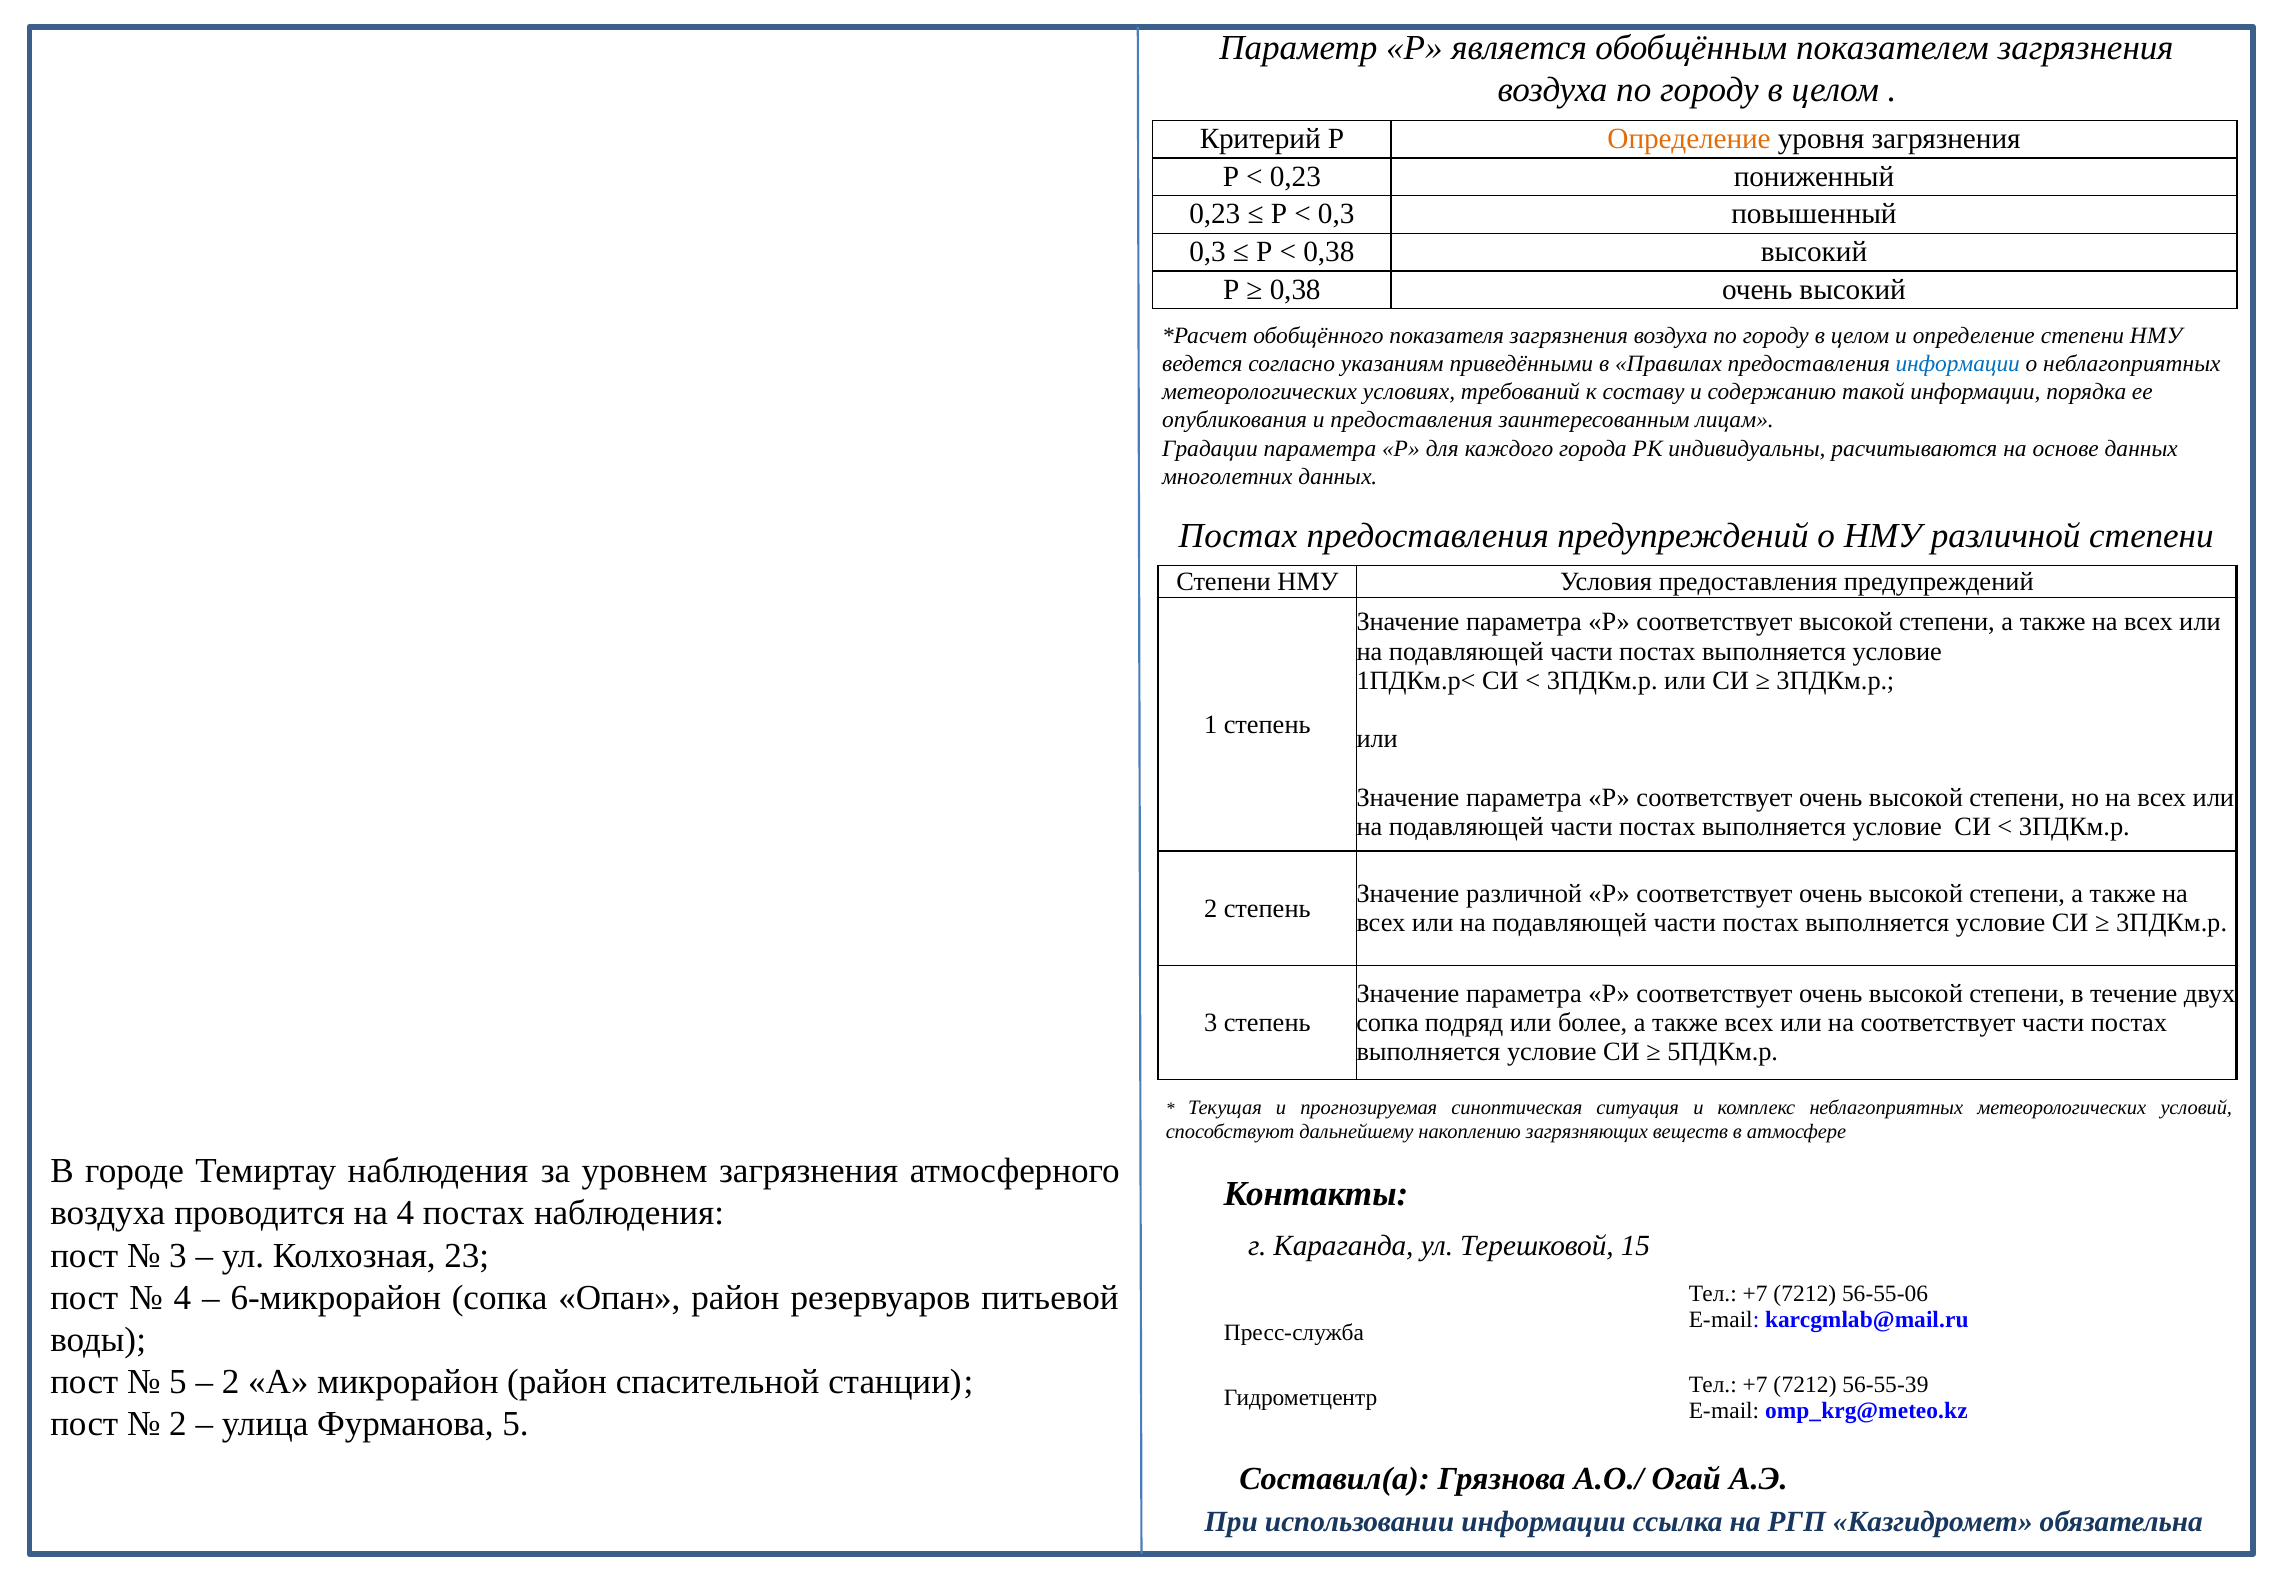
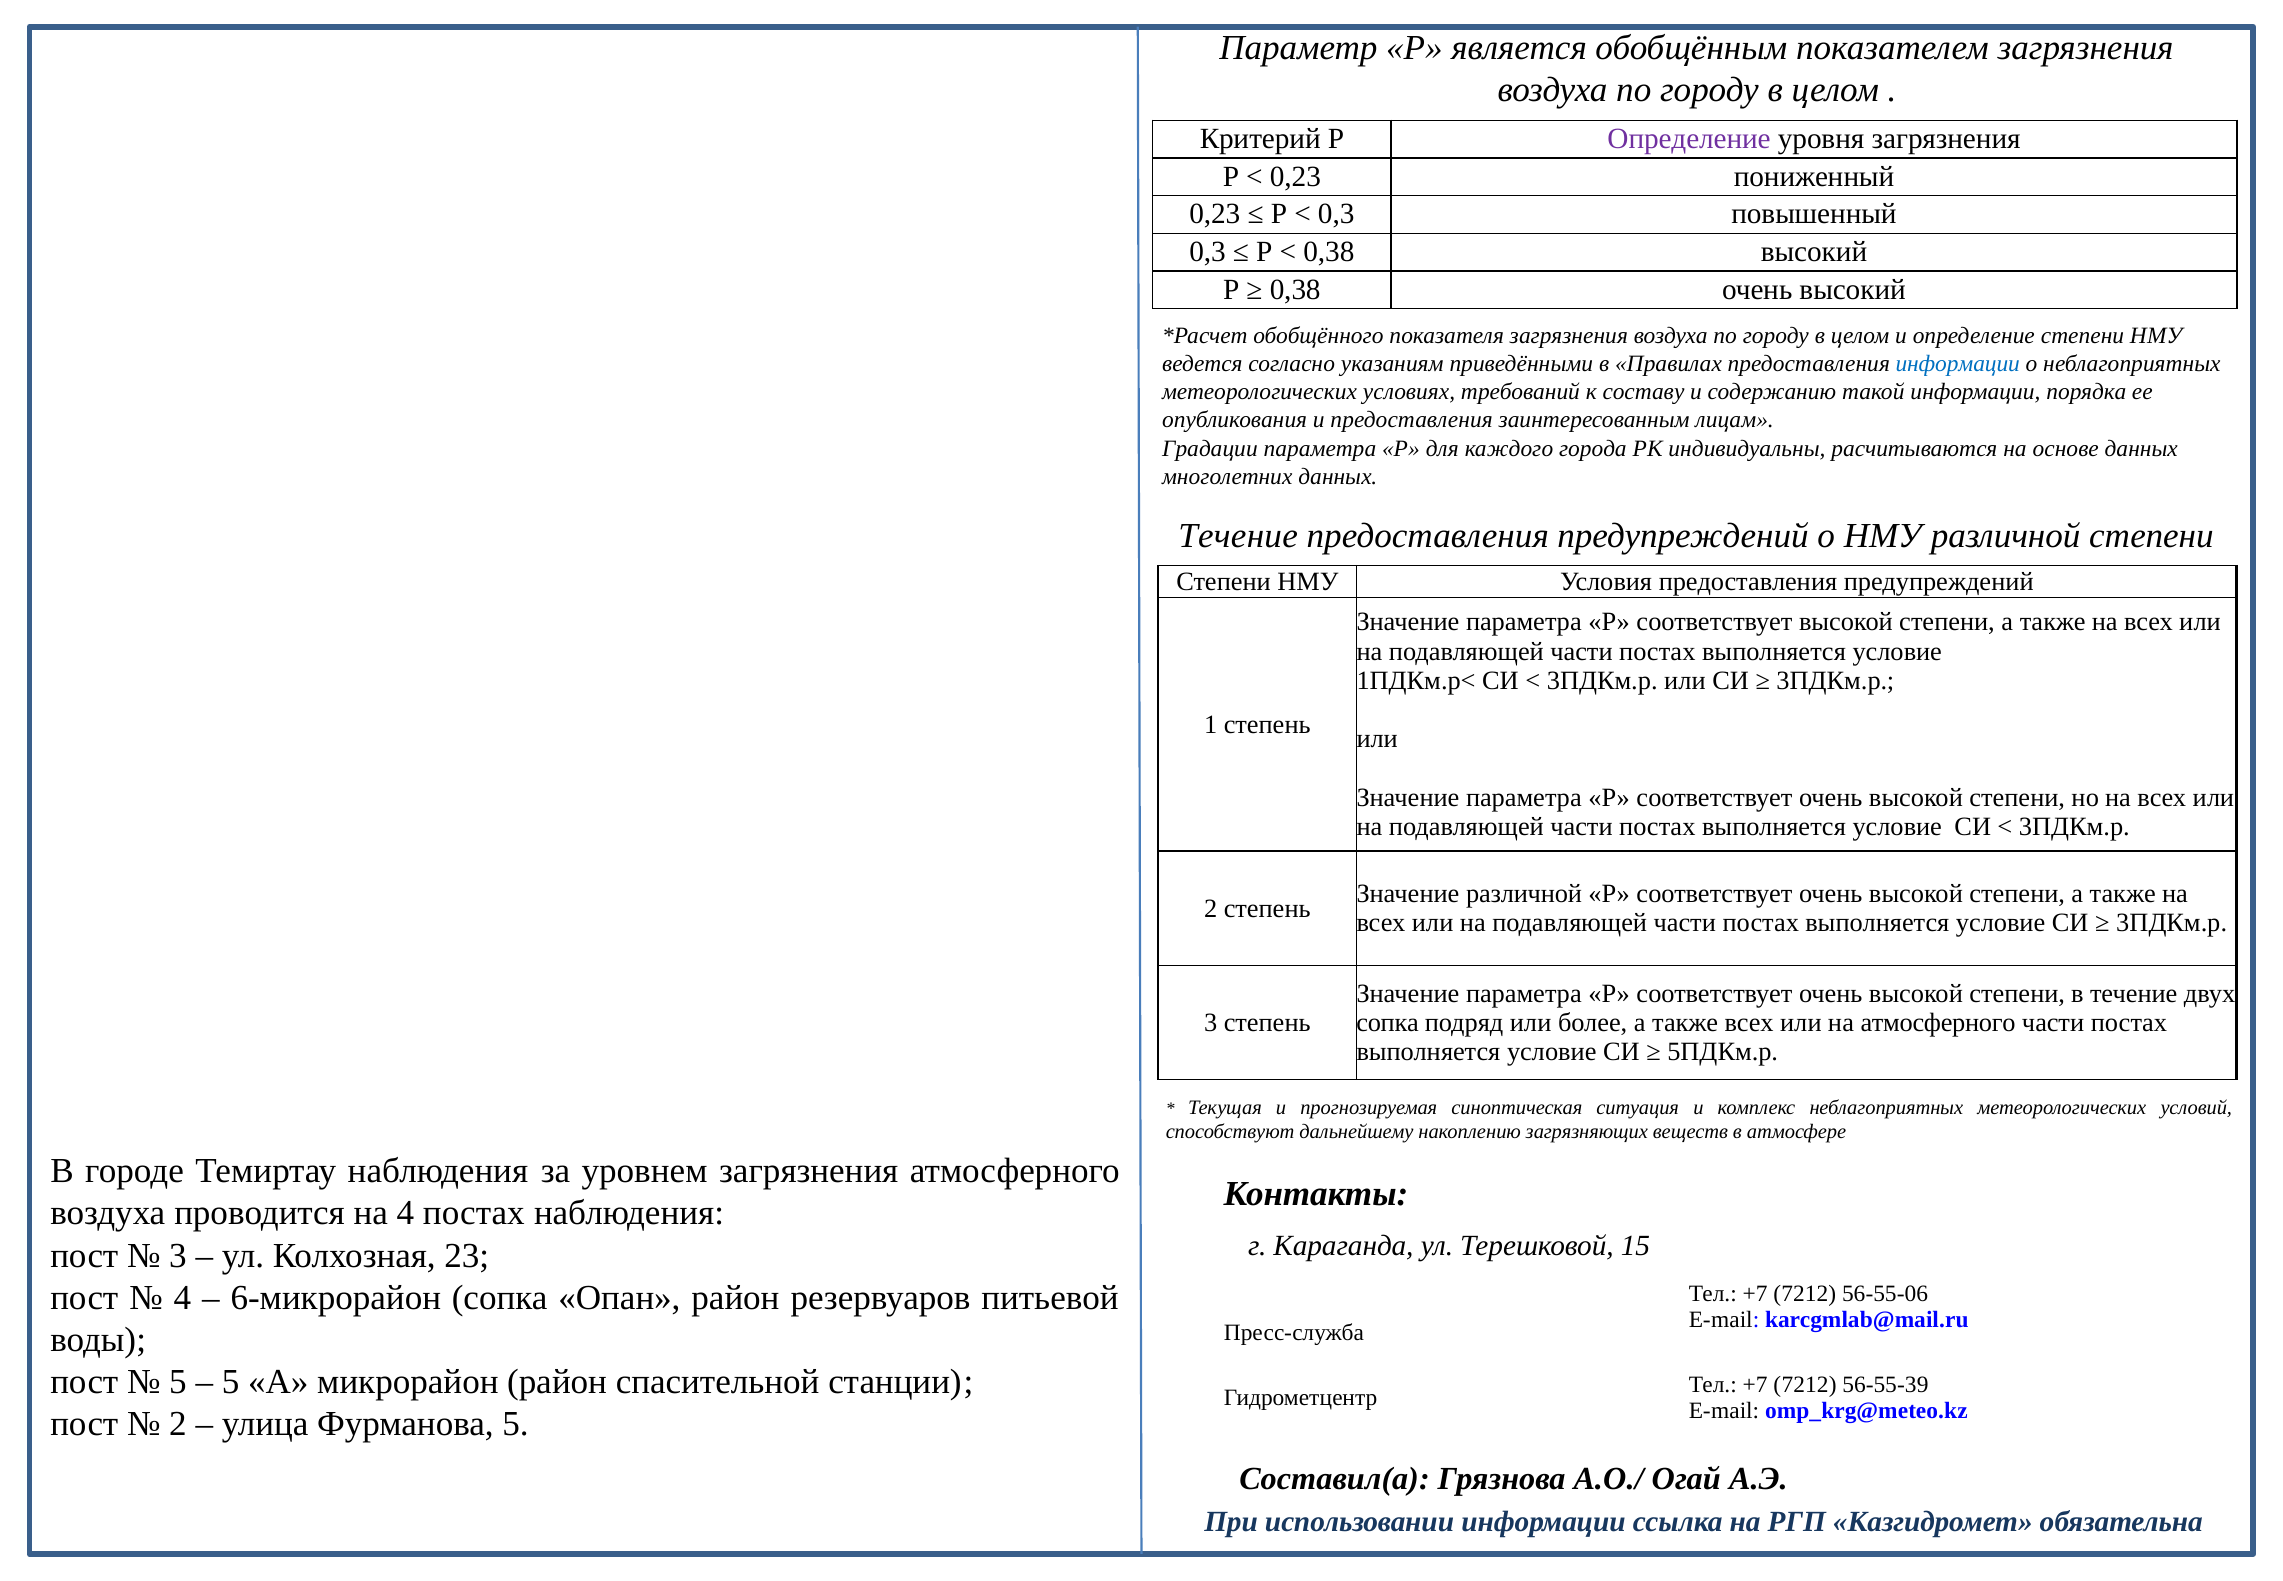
Определение at (1689, 139) colour: orange -> purple
Постах at (1238, 535): Постах -> Течение
на соответствует: соответствует -> атмосферного
2 at (231, 1382): 2 -> 5
